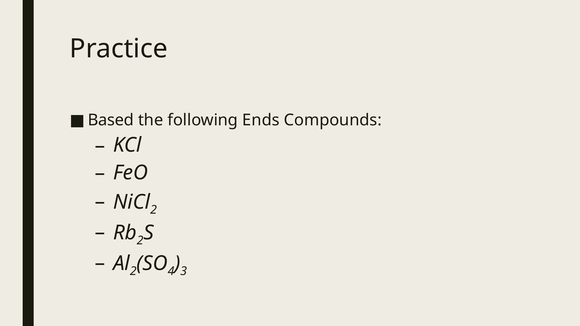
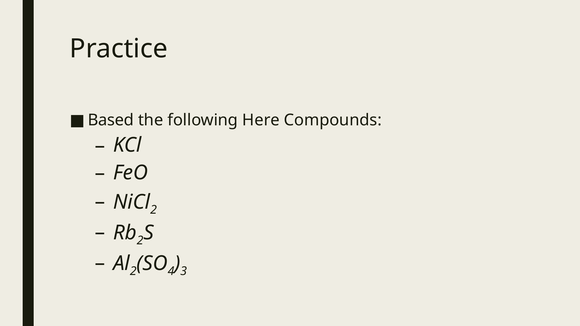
Ends: Ends -> Here
